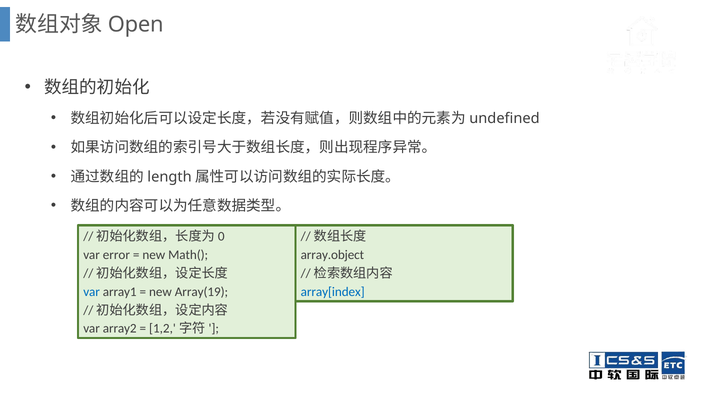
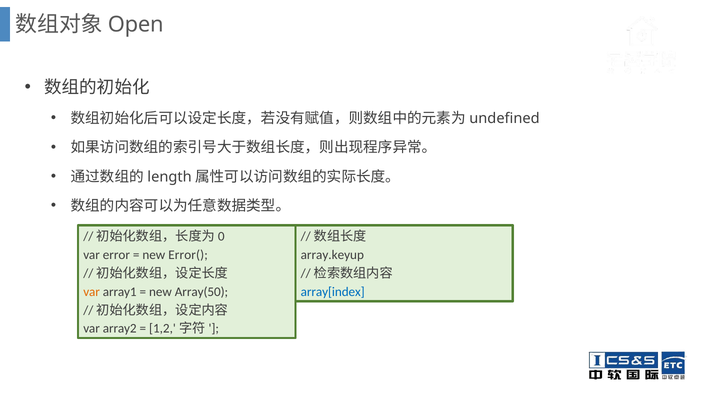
Math(: Math( -> Error(
array.object: array.object -> array.keyup
var at (92, 292) colour: blue -> orange
Array(19: Array(19 -> Array(50
